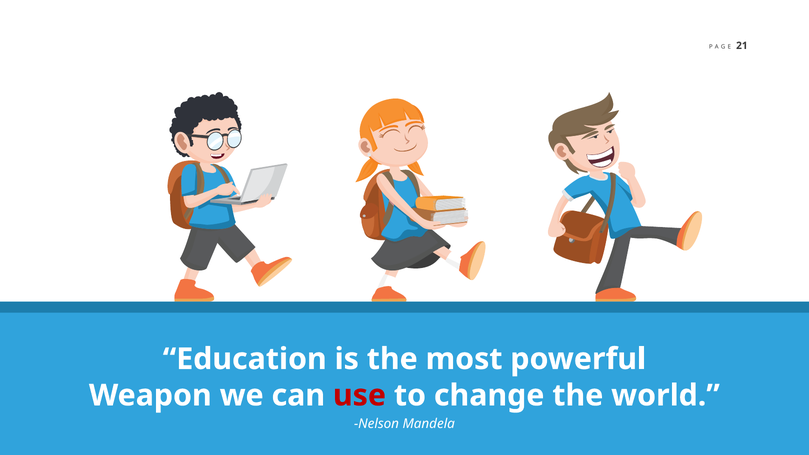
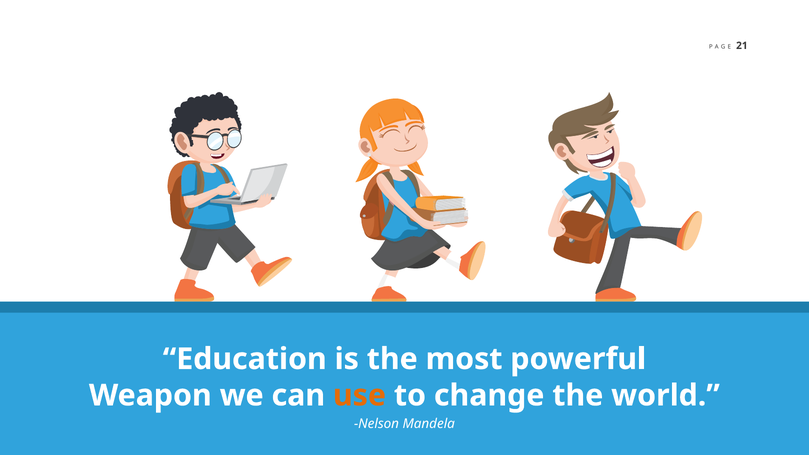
use colour: red -> orange
